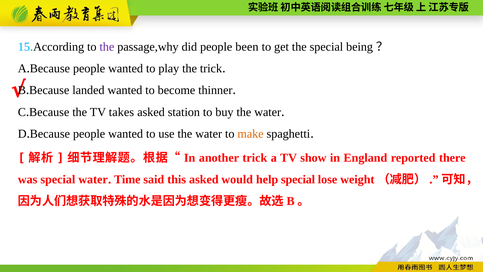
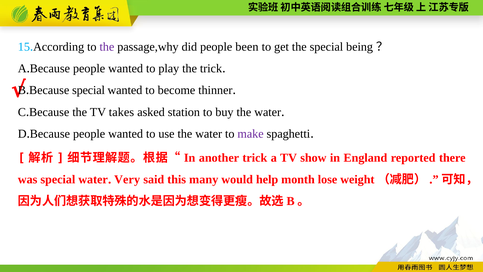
landed at (88, 90): landed -> special
make colour: orange -> purple
Time: Time -> Very
this asked: asked -> many
help special: special -> month
